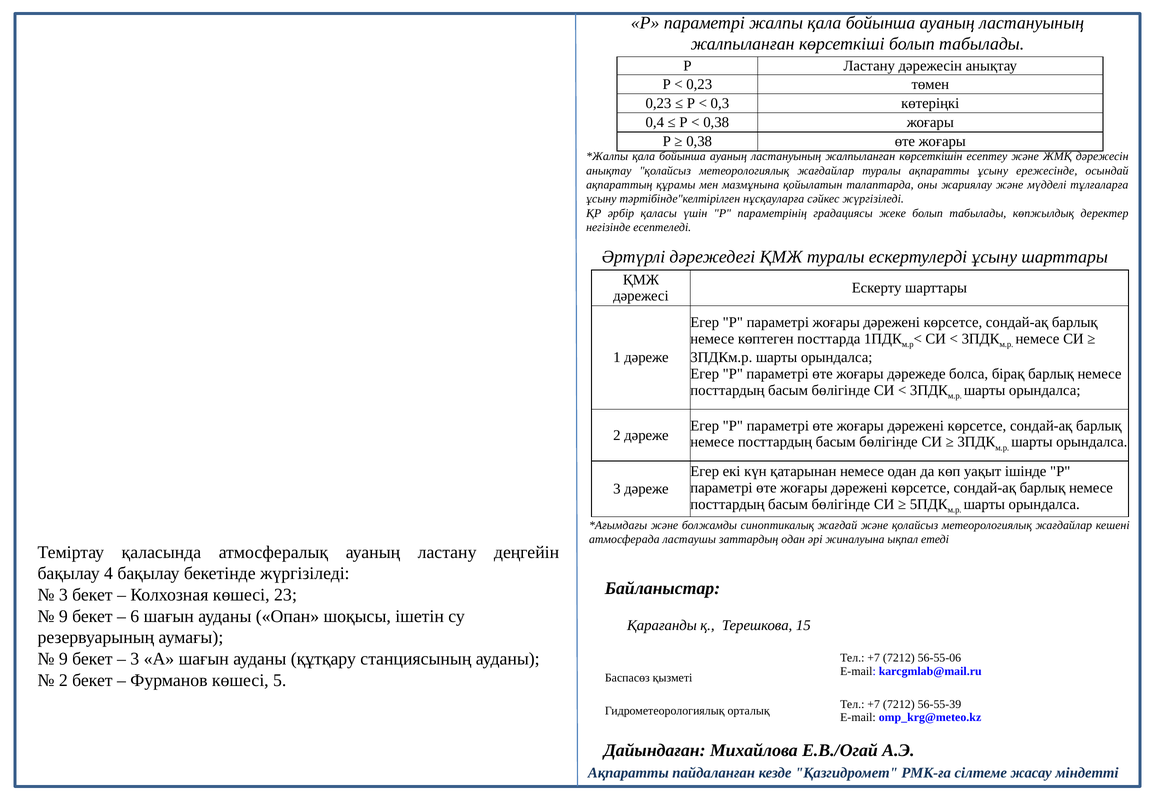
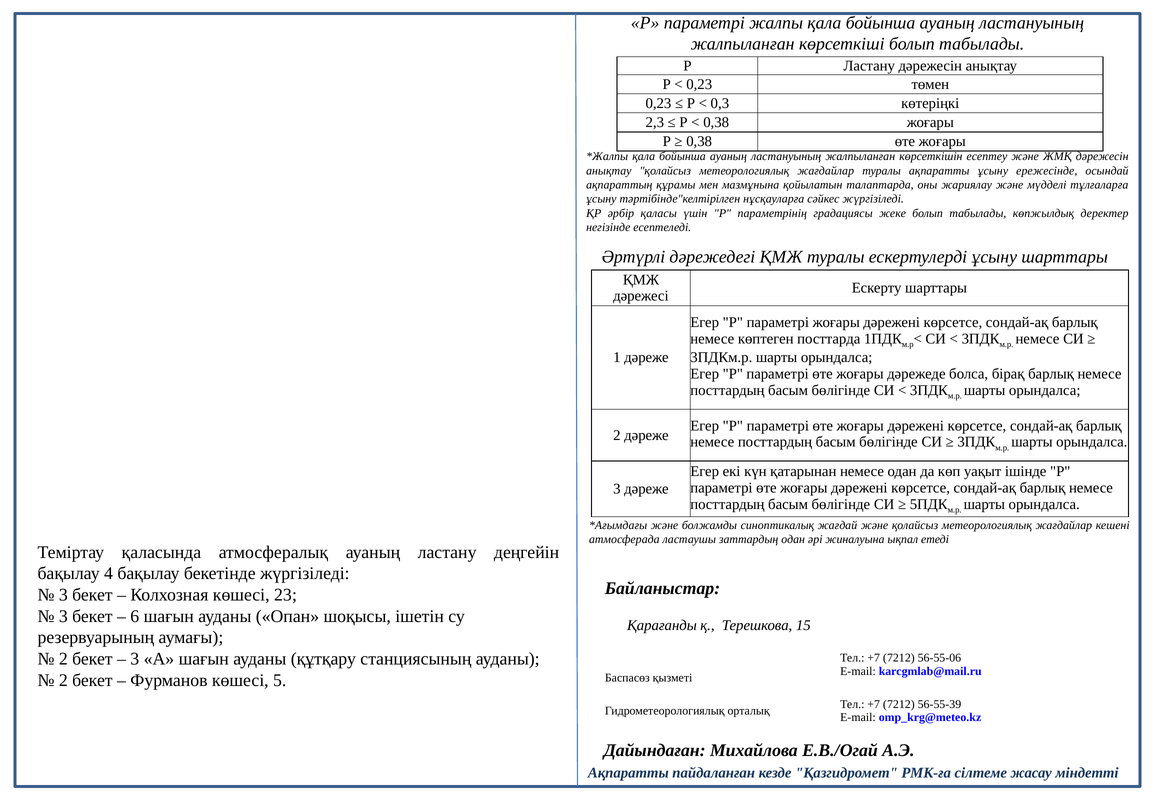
0,4: 0,4 -> 2,3
9 at (63, 616): 9 -> 3
9 at (63, 659): 9 -> 2
